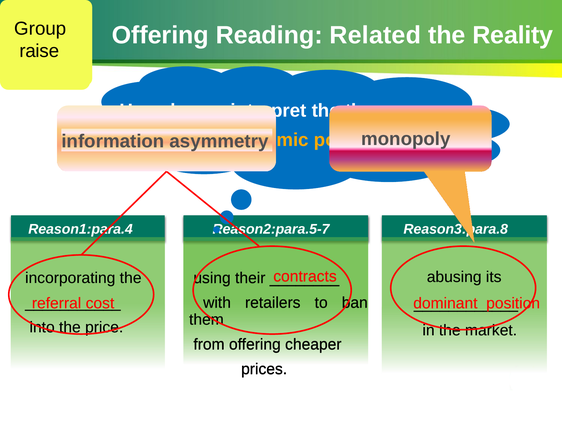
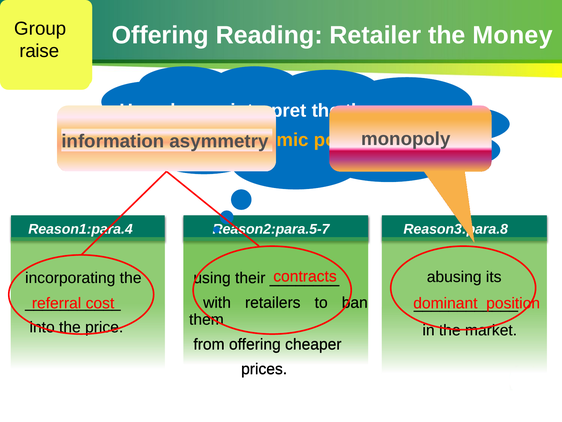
Related: Related -> Retailer
Reality: Reality -> Money
